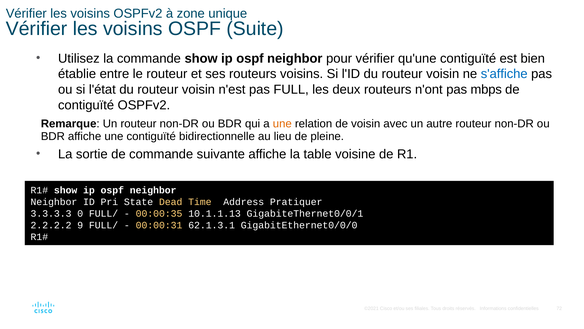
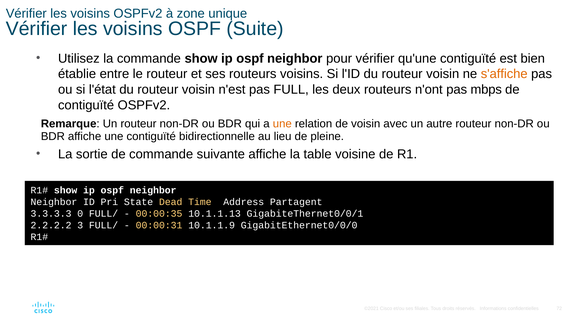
s'affiche colour: blue -> orange
Pratiquer: Pratiquer -> Partagent
9: 9 -> 3
62.1.3.1: 62.1.3.1 -> 10.1.1.9
